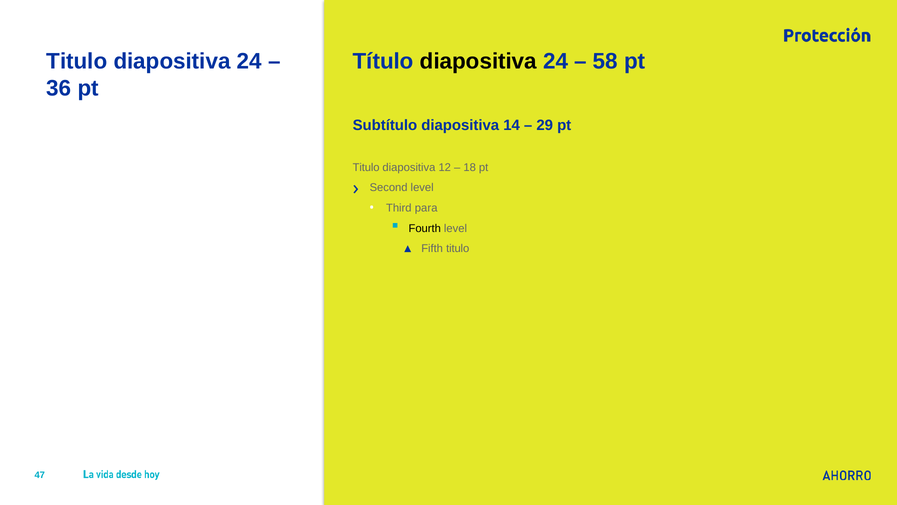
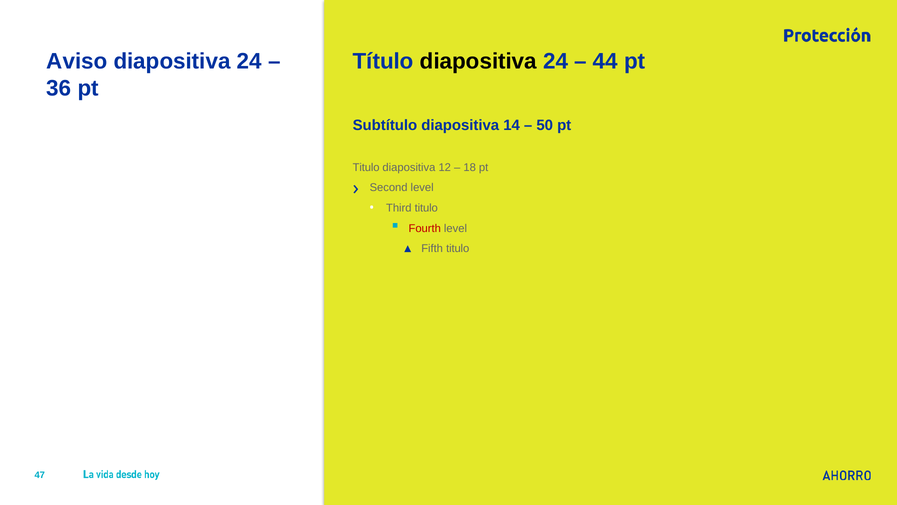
58: 58 -> 44
Titulo at (77, 61): Titulo -> Aviso
29: 29 -> 50
Third para: para -> titulo
Fourth colour: black -> red
